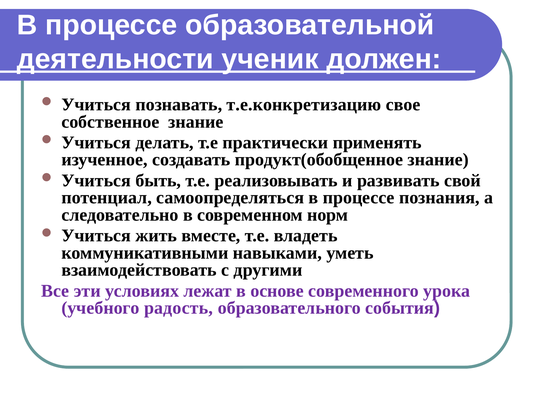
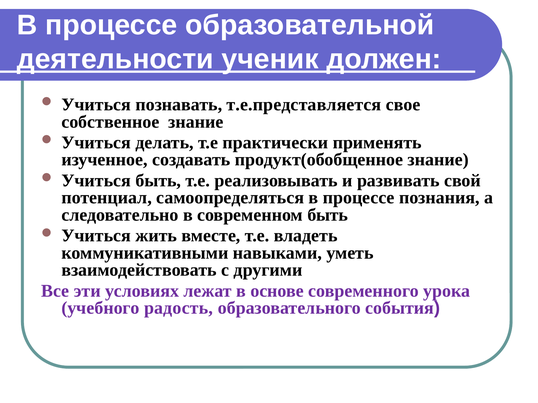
т.е.конкретизацию: т.е.конкретизацию -> т.е.представляется
современном норм: норм -> быть
